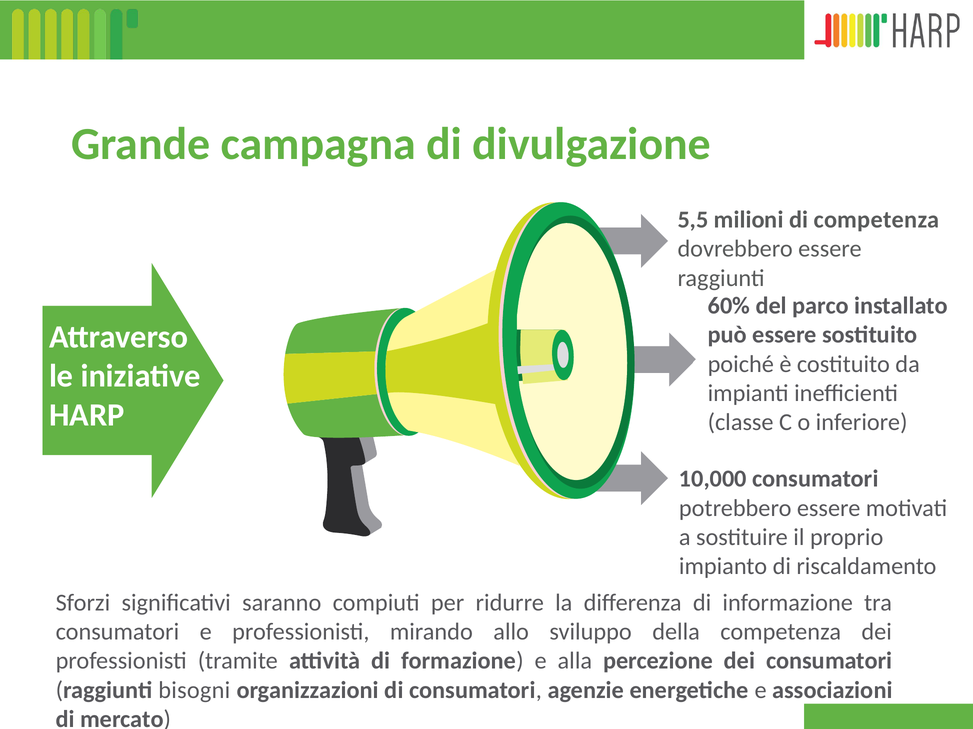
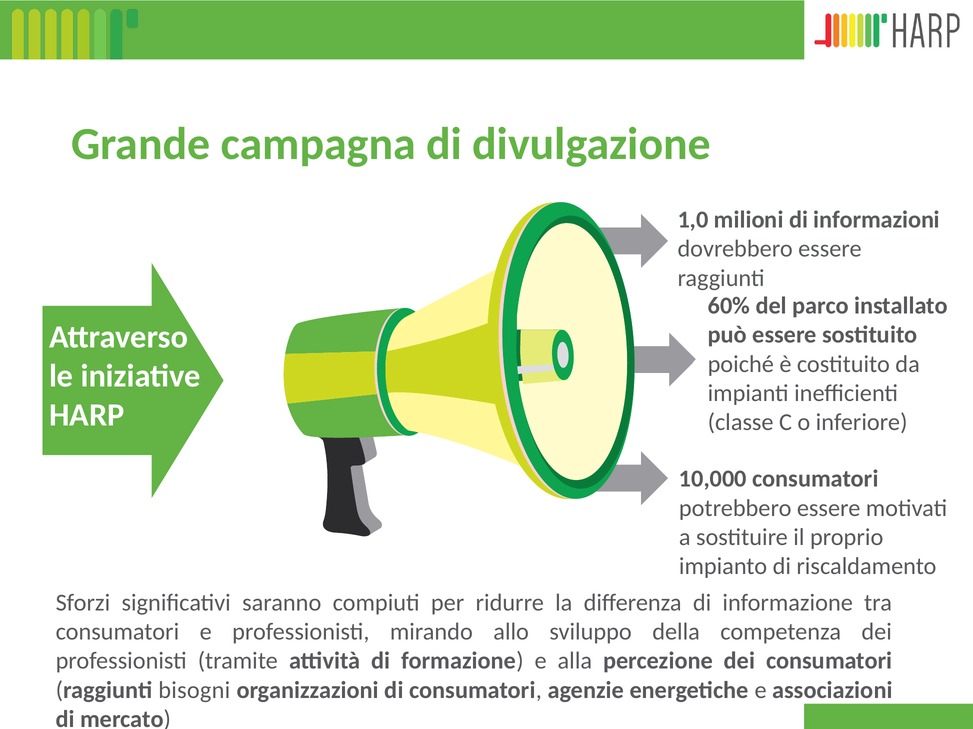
5,5: 5,5 -> 1,0
di competenza: competenza -> informazioni
